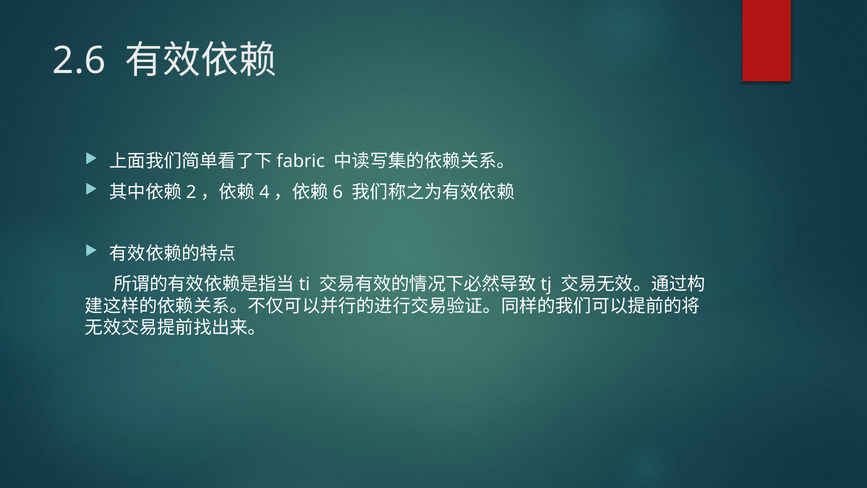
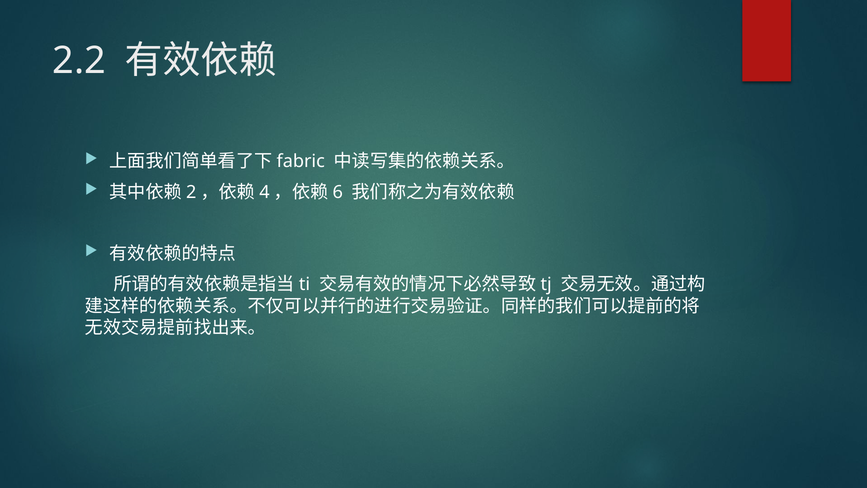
2.6: 2.6 -> 2.2
